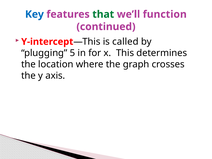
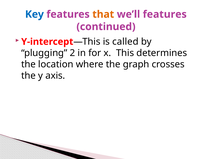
that colour: green -> orange
we’ll function: function -> features
5: 5 -> 2
